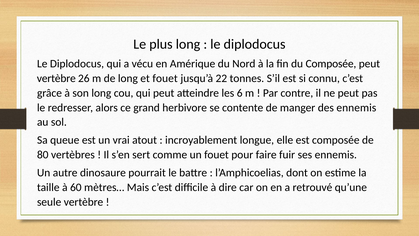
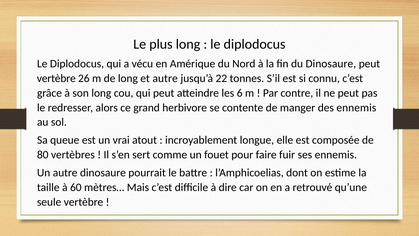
du Composée: Composée -> Dinosaure
et fouet: fouet -> autre
